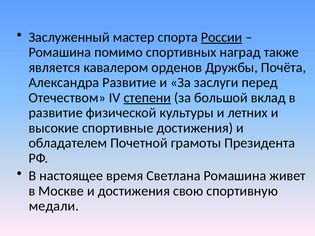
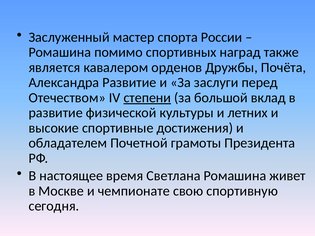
России underline: present -> none
и достижения: достижения -> чемпионате
медали: медали -> сегодня
